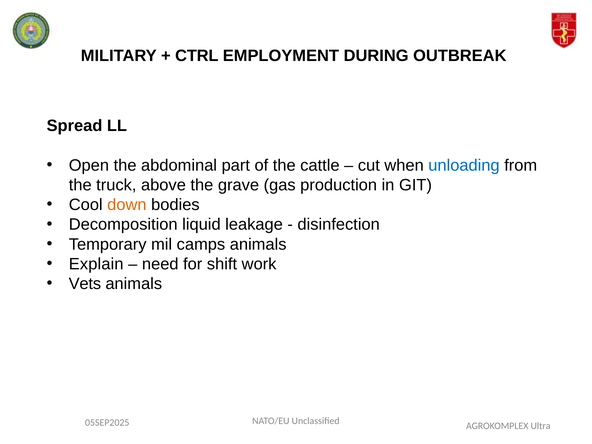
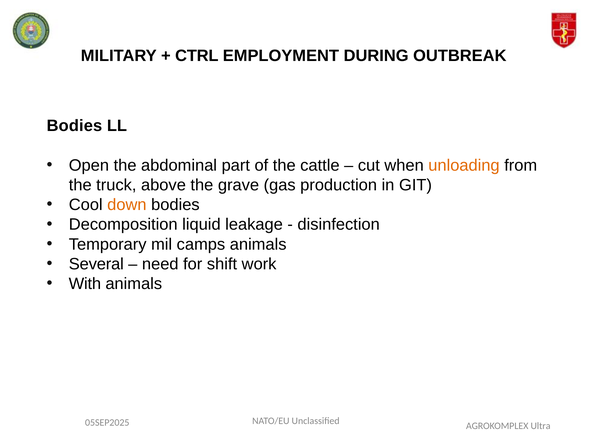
Spread at (74, 126): Spread -> Bodies
unloading colour: blue -> orange
Explain: Explain -> Several
Vets: Vets -> With
